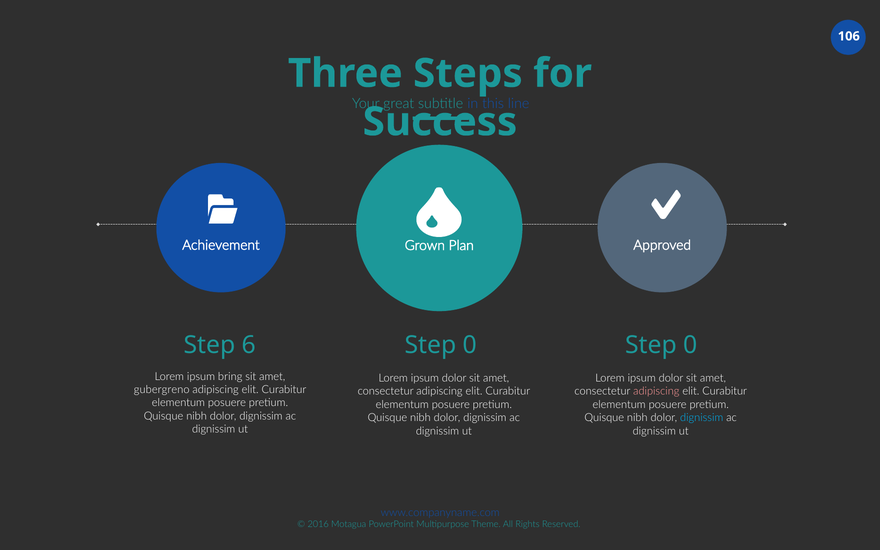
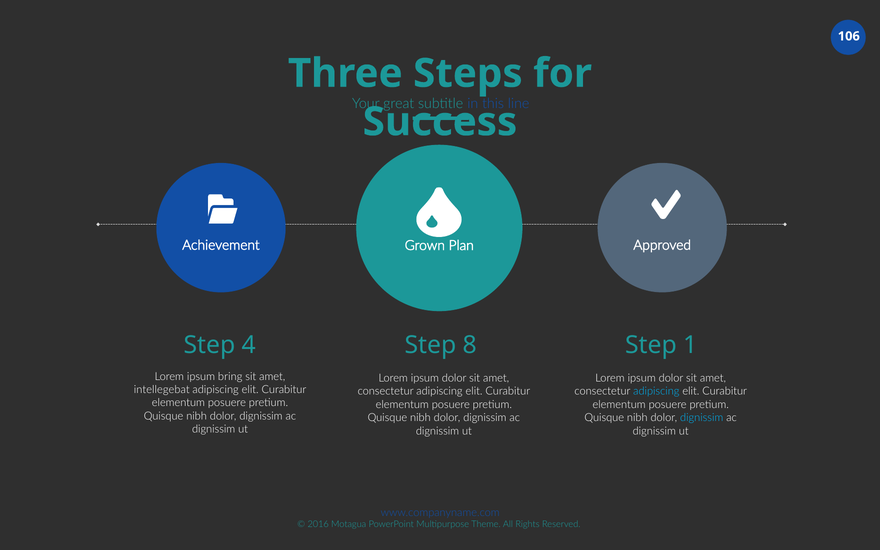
6: 6 -> 4
0 at (470, 345): 0 -> 8
0 at (690, 345): 0 -> 1
gubergreno: gubergreno -> intellegebat
adipiscing at (656, 391) colour: pink -> light blue
